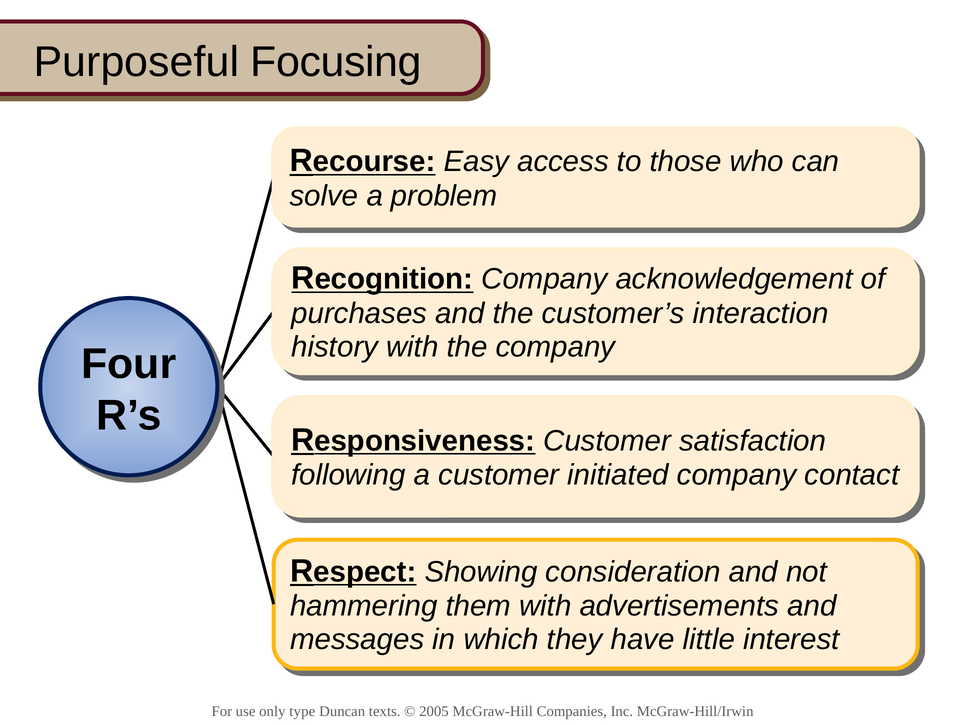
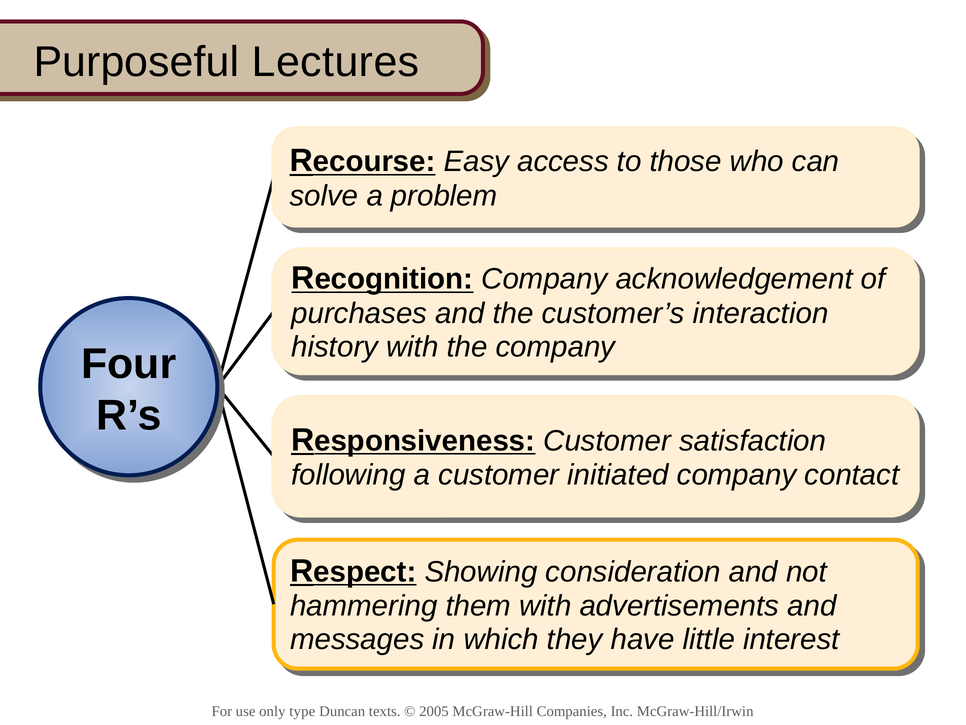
Focusing: Focusing -> Lectures
